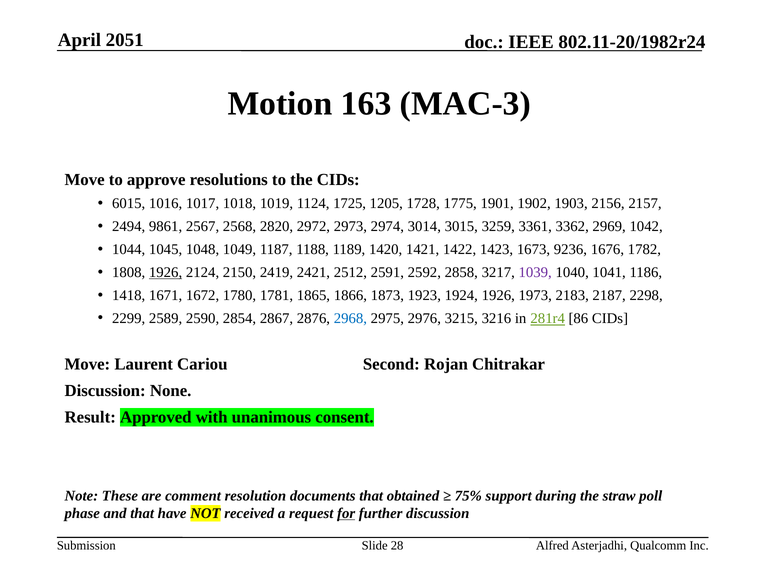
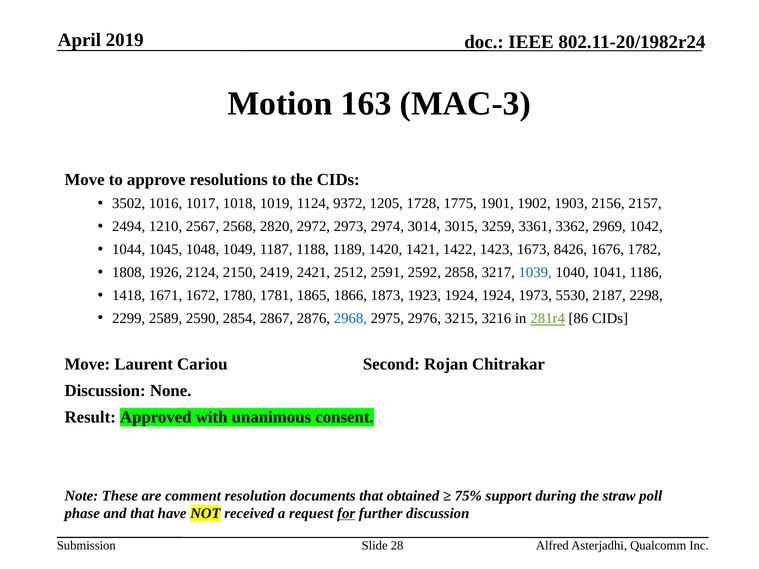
2051: 2051 -> 2019
6015: 6015 -> 3502
1725: 1725 -> 9372
9861: 9861 -> 1210
9236: 9236 -> 8426
1926 at (166, 273) underline: present -> none
1039 colour: purple -> blue
1924 1926: 1926 -> 1924
2183: 2183 -> 5530
